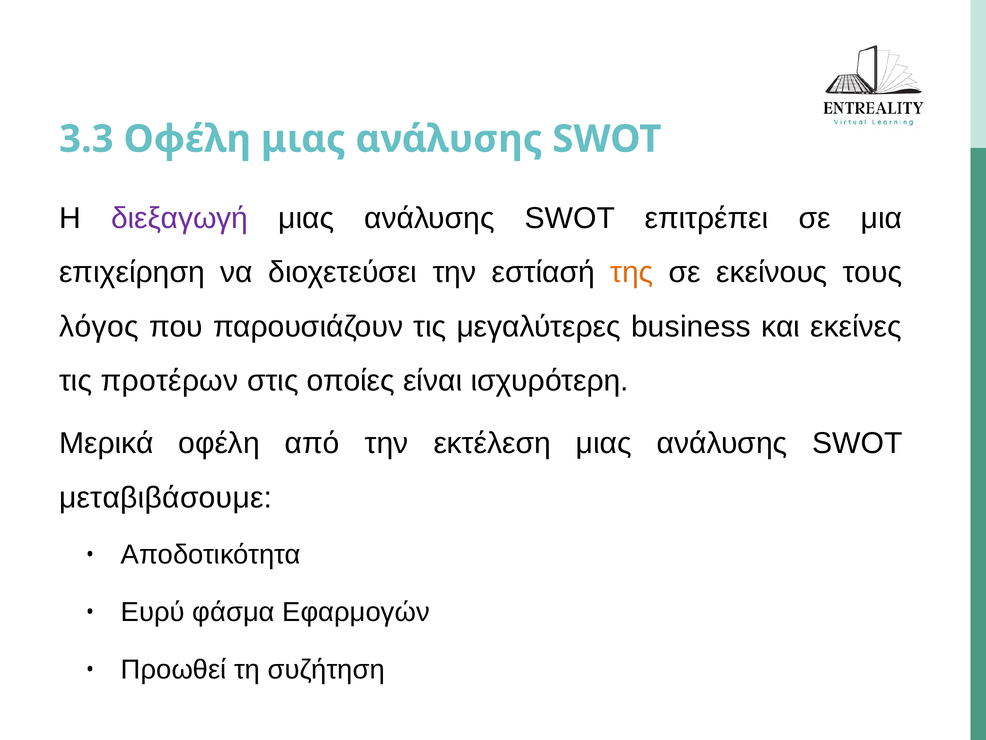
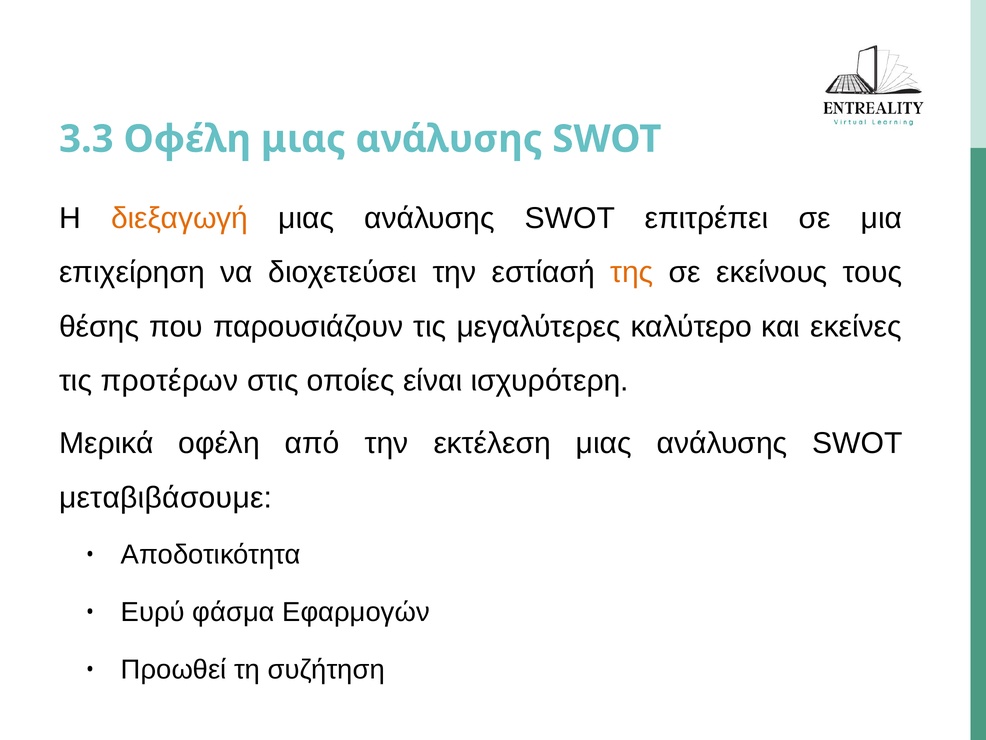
διεξαγωγή colour: purple -> orange
λόγος: λόγος -> θέσης
business: business -> καλύτερο
